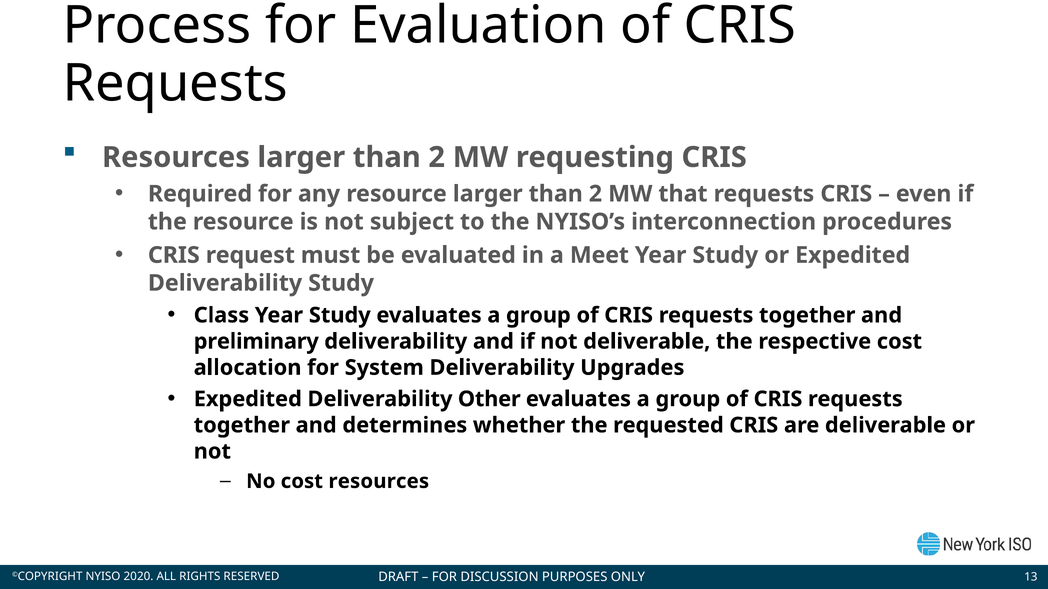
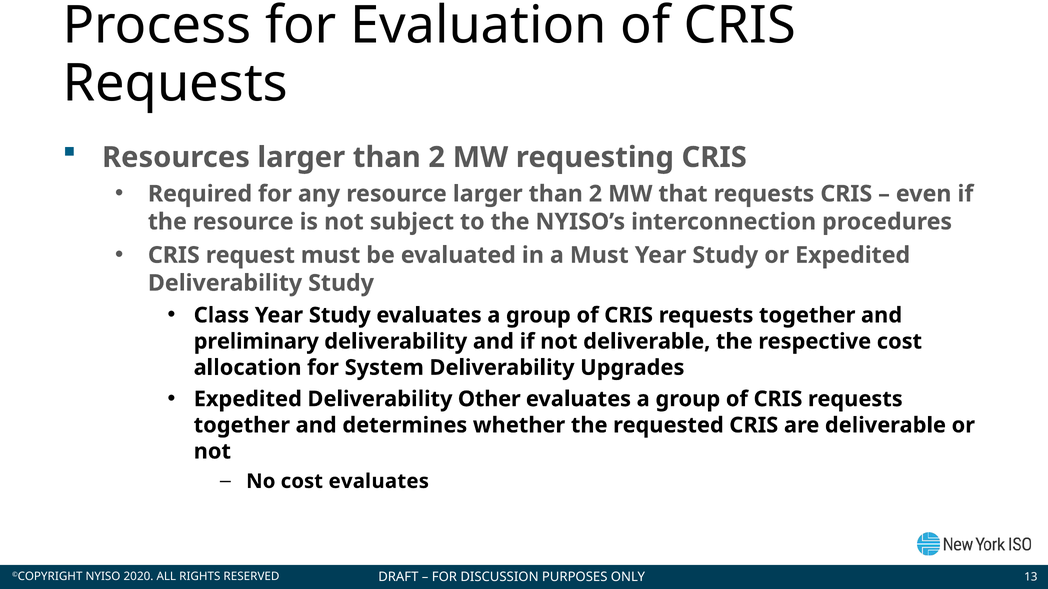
a Meet: Meet -> Must
cost resources: resources -> evaluates
